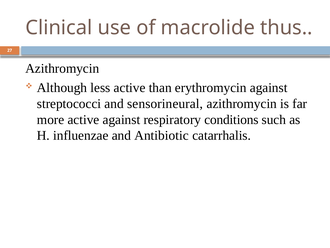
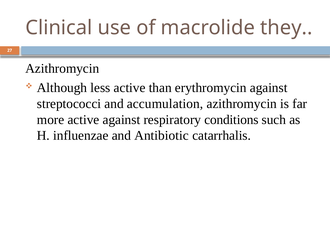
thus: thus -> they
sensorineural: sensorineural -> accumulation
